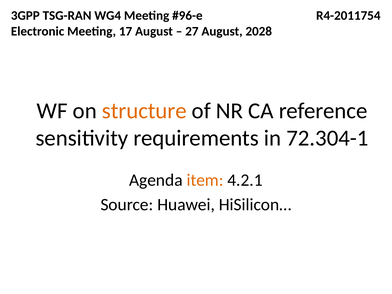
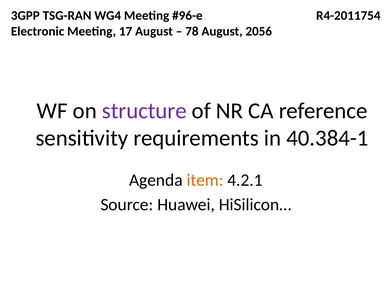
27: 27 -> 78
2028: 2028 -> 2056
structure colour: orange -> purple
72.304-1: 72.304-1 -> 40.384-1
